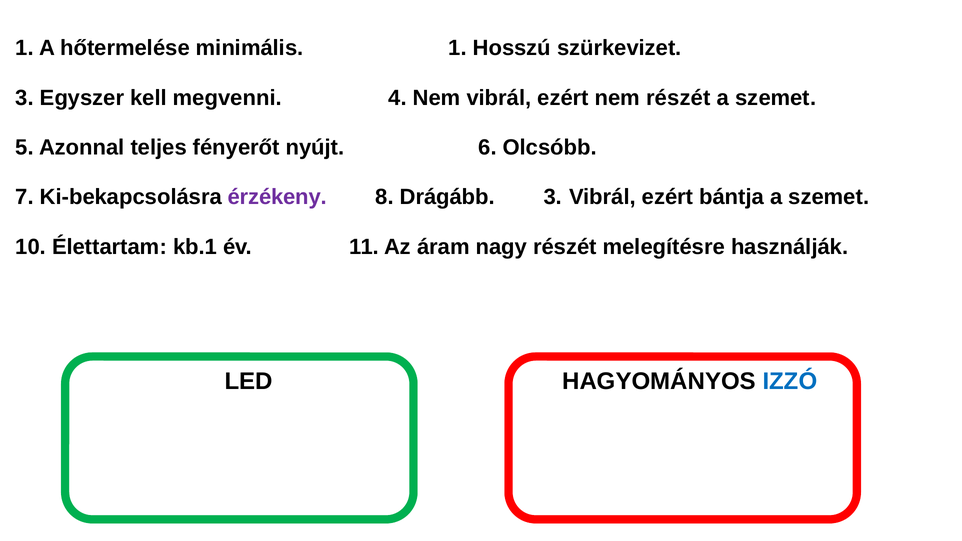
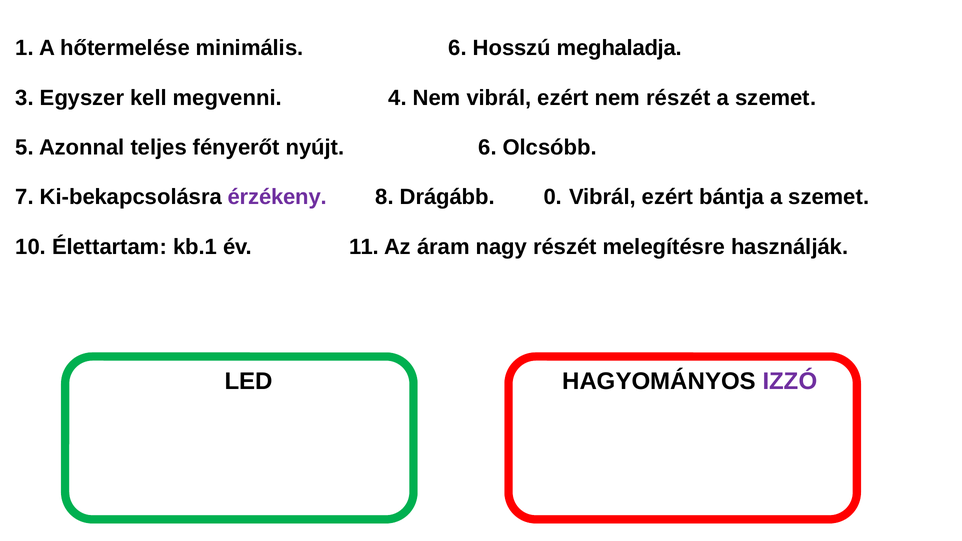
minimális 1: 1 -> 6
szürkevizet: szürkevizet -> meghaladja
Drágább 3: 3 -> 0
IZZÓ colour: blue -> purple
